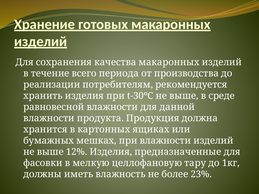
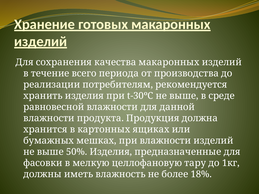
12%: 12% -> 50%
23%: 23% -> 18%
